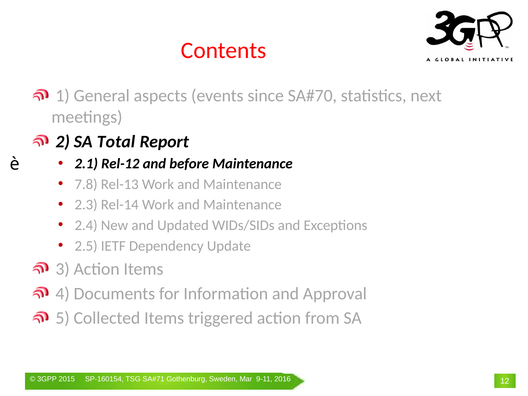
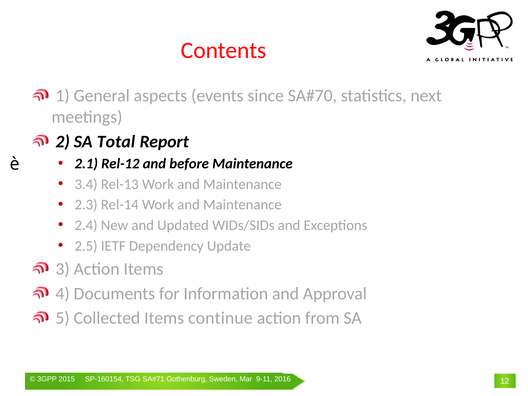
7.8: 7.8 -> 3.4
triggered: triggered -> continue
